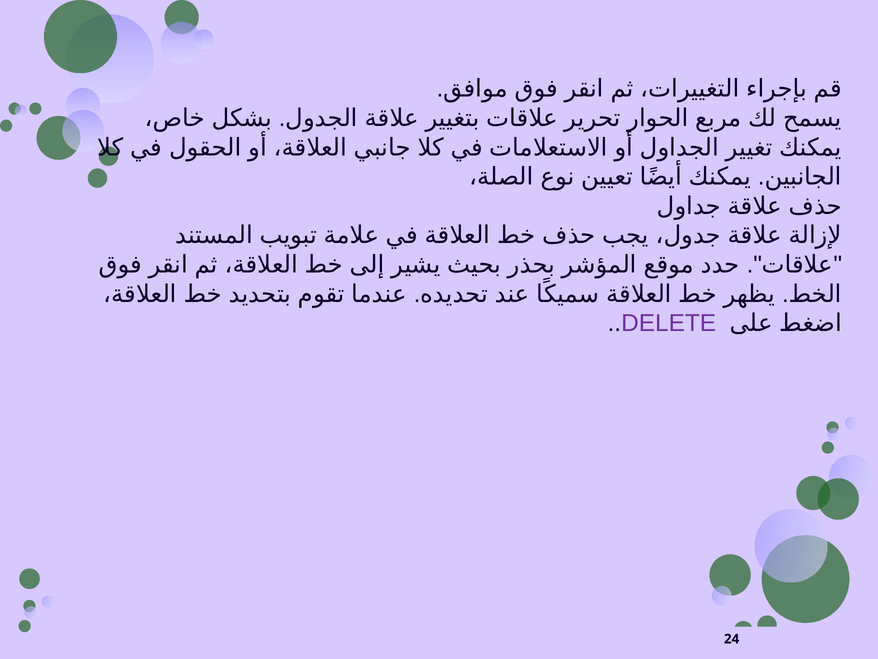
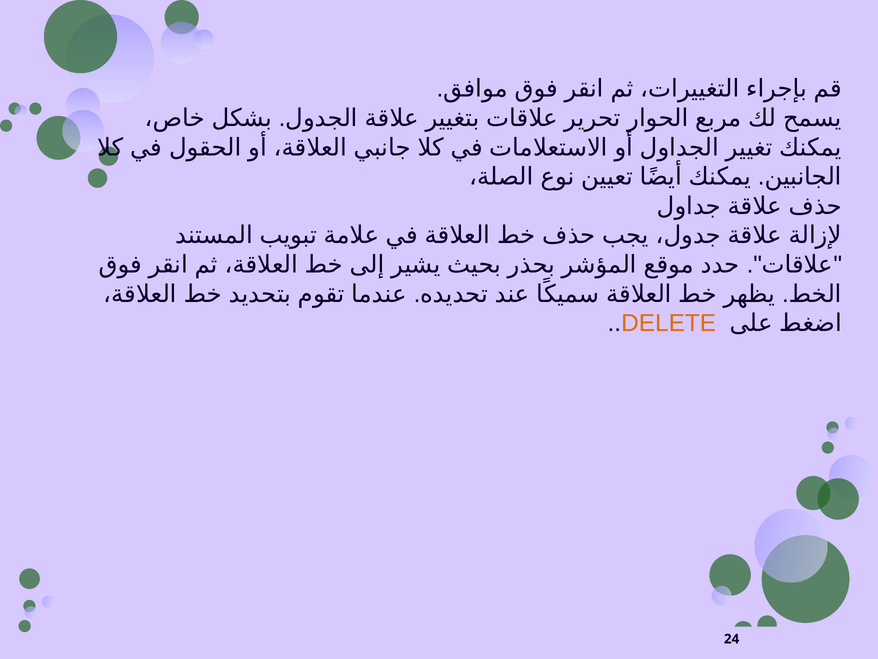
DELETE colour: purple -> orange
